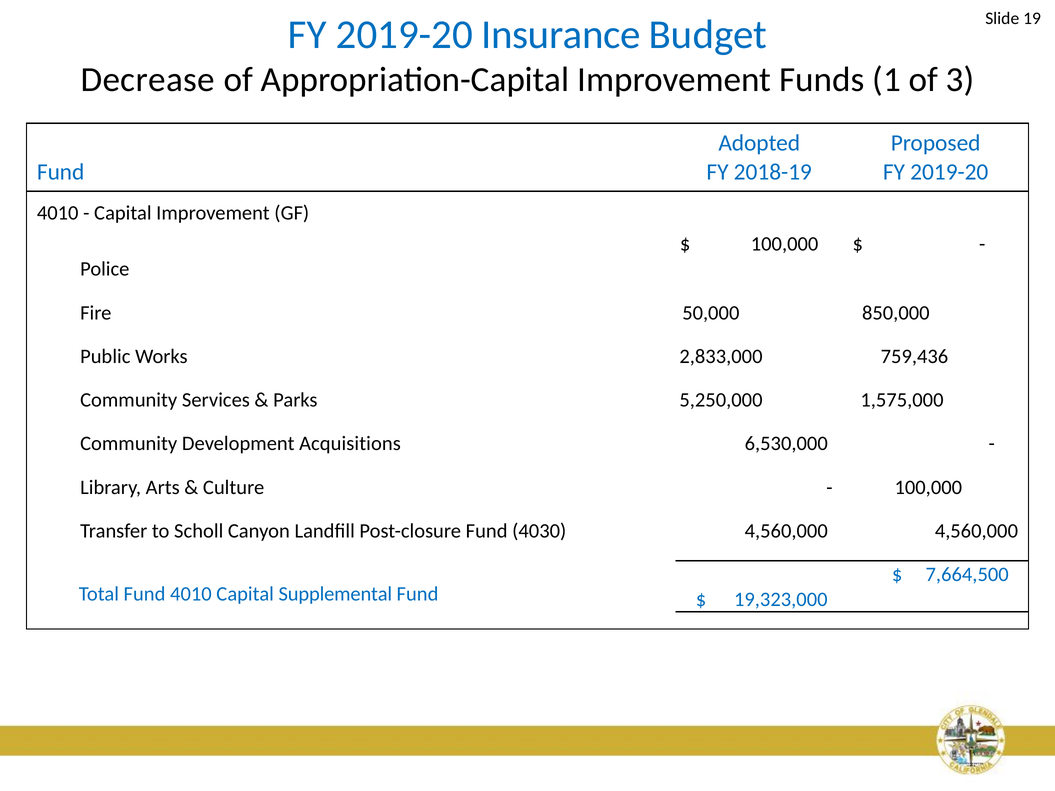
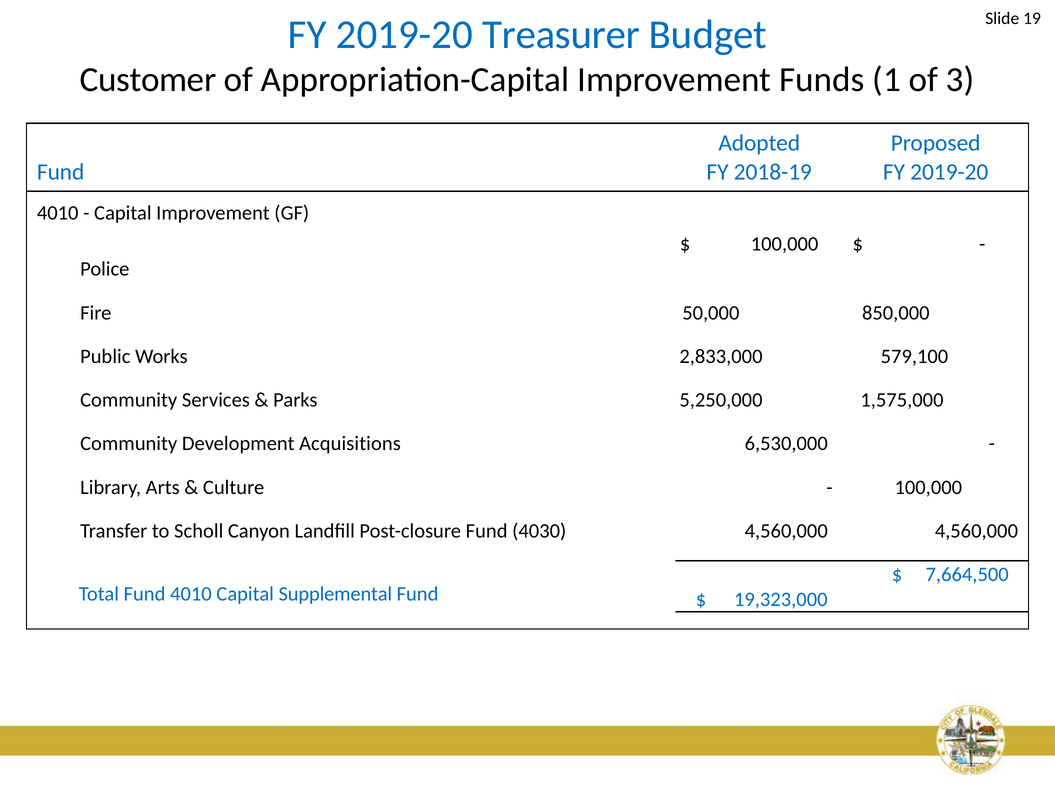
Insurance: Insurance -> Treasurer
Decrease: Decrease -> Customer
759,436: 759,436 -> 579,100
